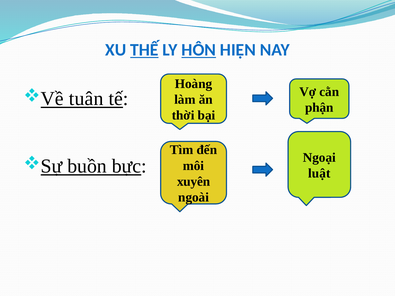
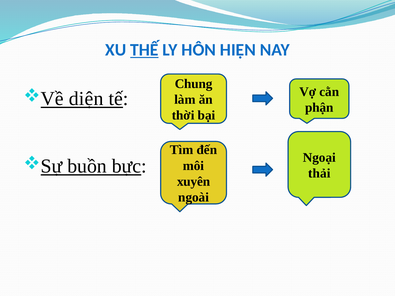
HÔN underline: present -> none
Hoàng: Hoàng -> Chung
tuân: tuân -> diện
luật: luật -> thải
